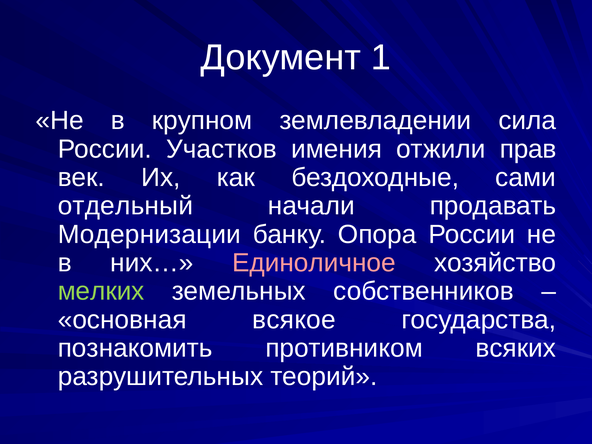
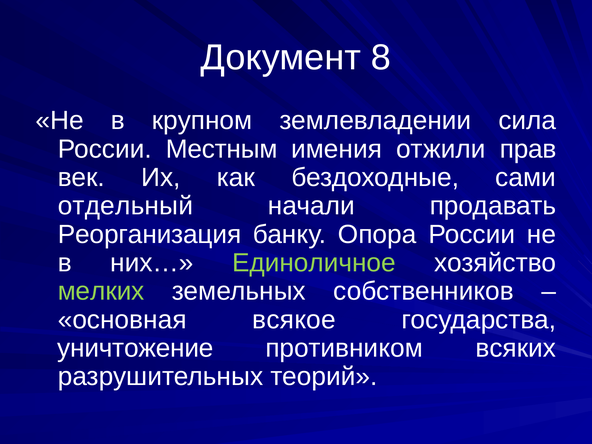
1: 1 -> 8
Участков: Участков -> Местным
Модернизации: Модернизации -> Реорганизация
Единоличное colour: pink -> light green
познакомить: познакомить -> уничтожение
